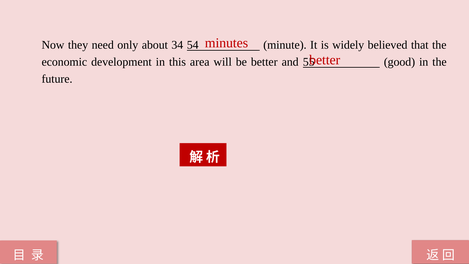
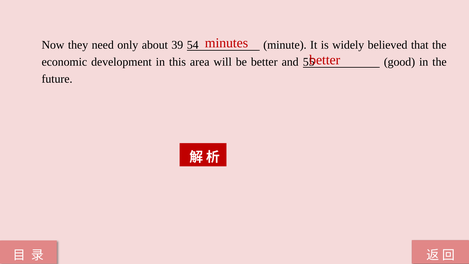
34: 34 -> 39
